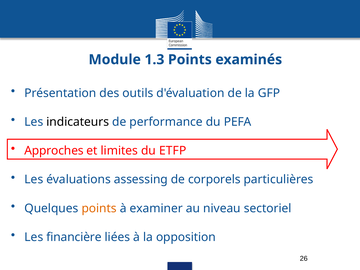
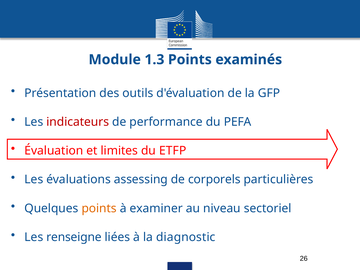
indicateurs colour: black -> red
Approches: Approches -> Évaluation
financière: financière -> renseigne
opposition: opposition -> diagnostic
